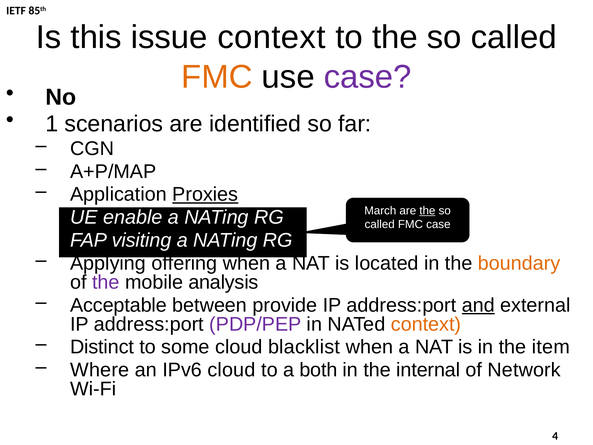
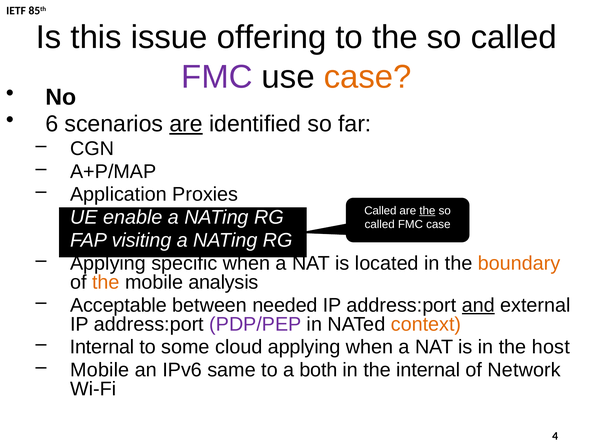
issue context: context -> offering
FMC at (217, 77) colour: orange -> purple
case at (368, 77) colour: purple -> orange
1: 1 -> 6
are at (186, 124) underline: none -> present
Proxies underline: present -> none
March at (380, 210): March -> Called
offering: offering -> specific
the at (106, 282) colour: purple -> orange
provide: provide -> needed
Distinct at (102, 347): Distinct -> Internal
cloud blacklist: blacklist -> applying
item: item -> host
Where at (100, 370): Where -> Mobile
IPv6 cloud: cloud -> same
